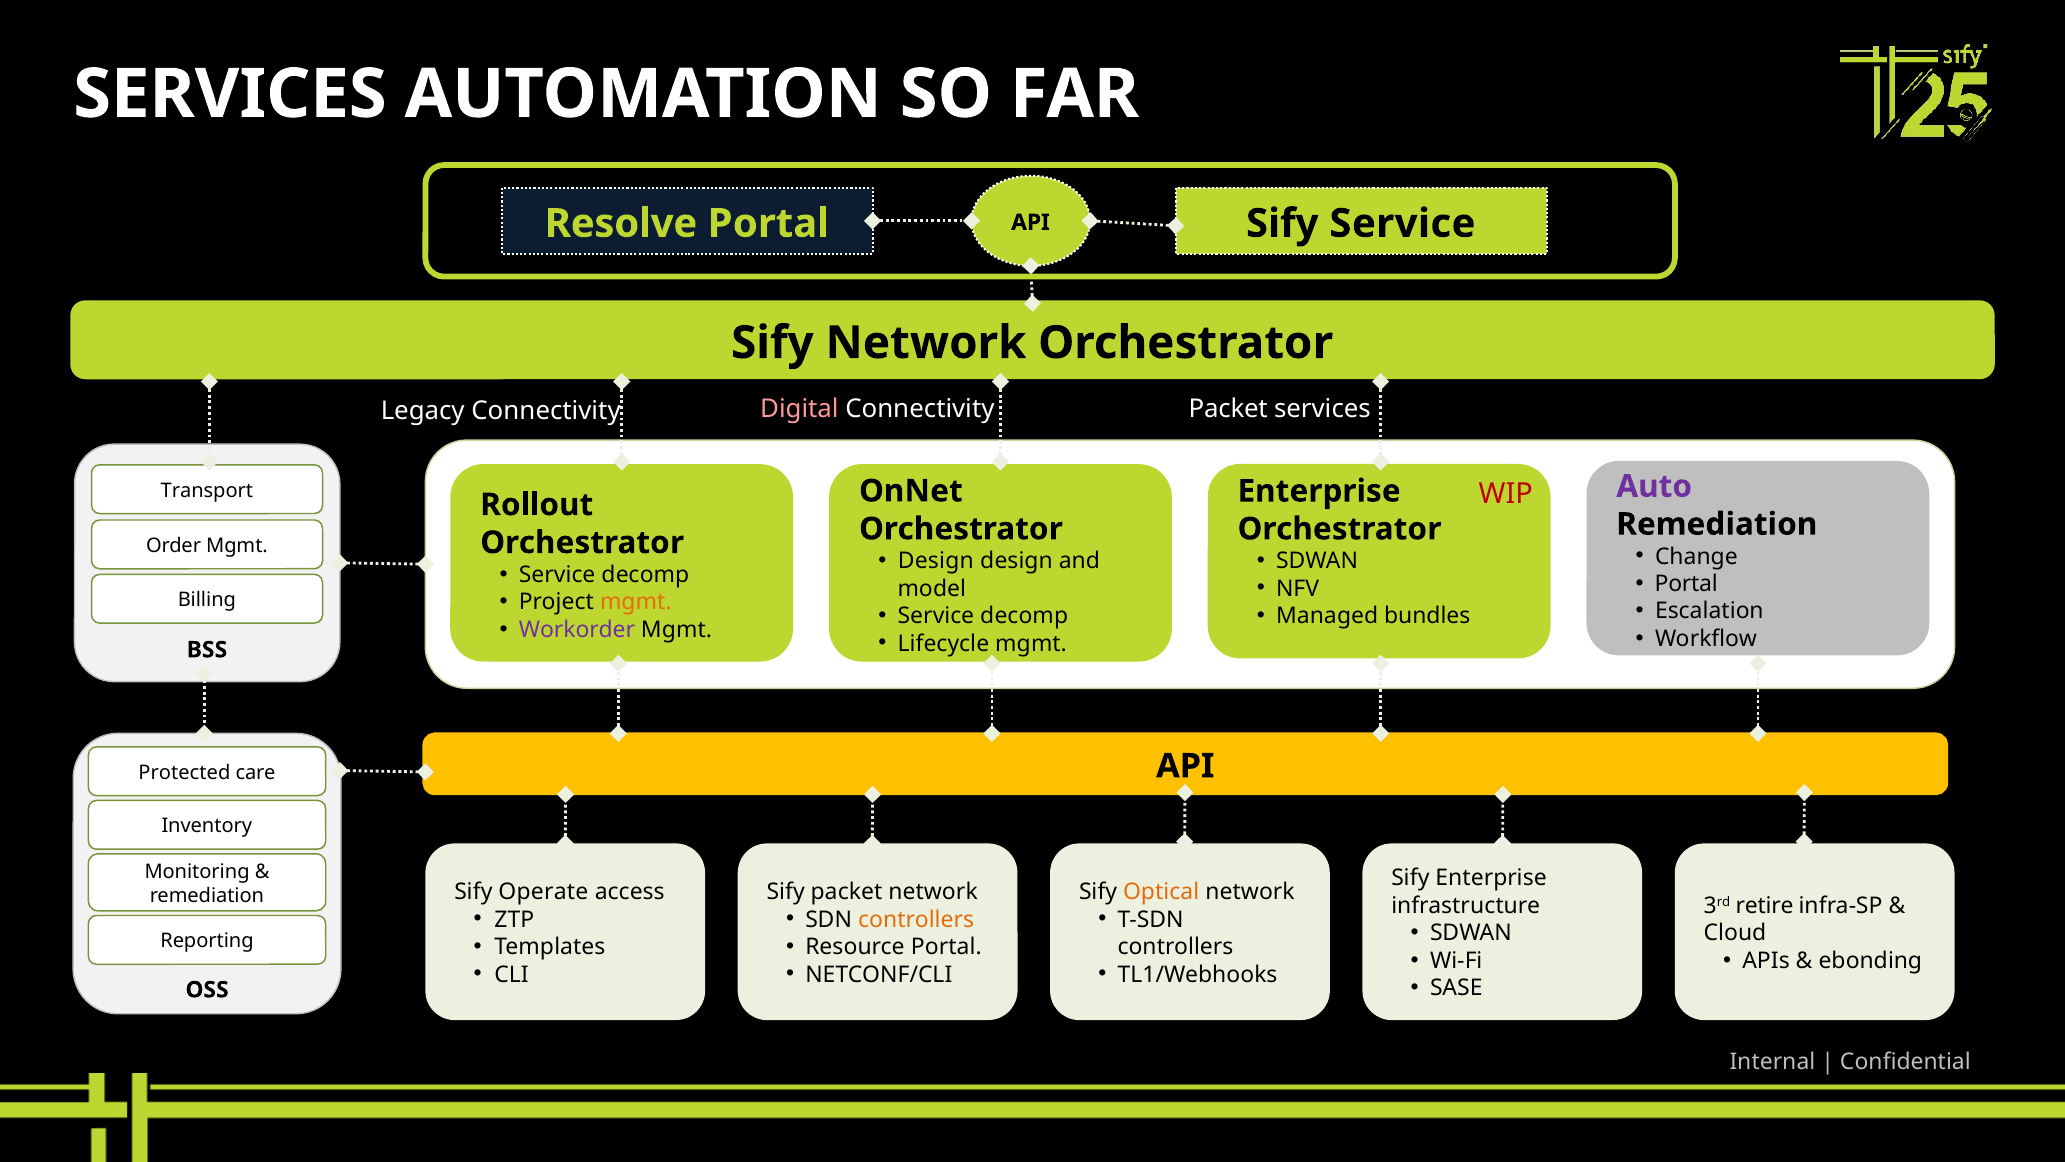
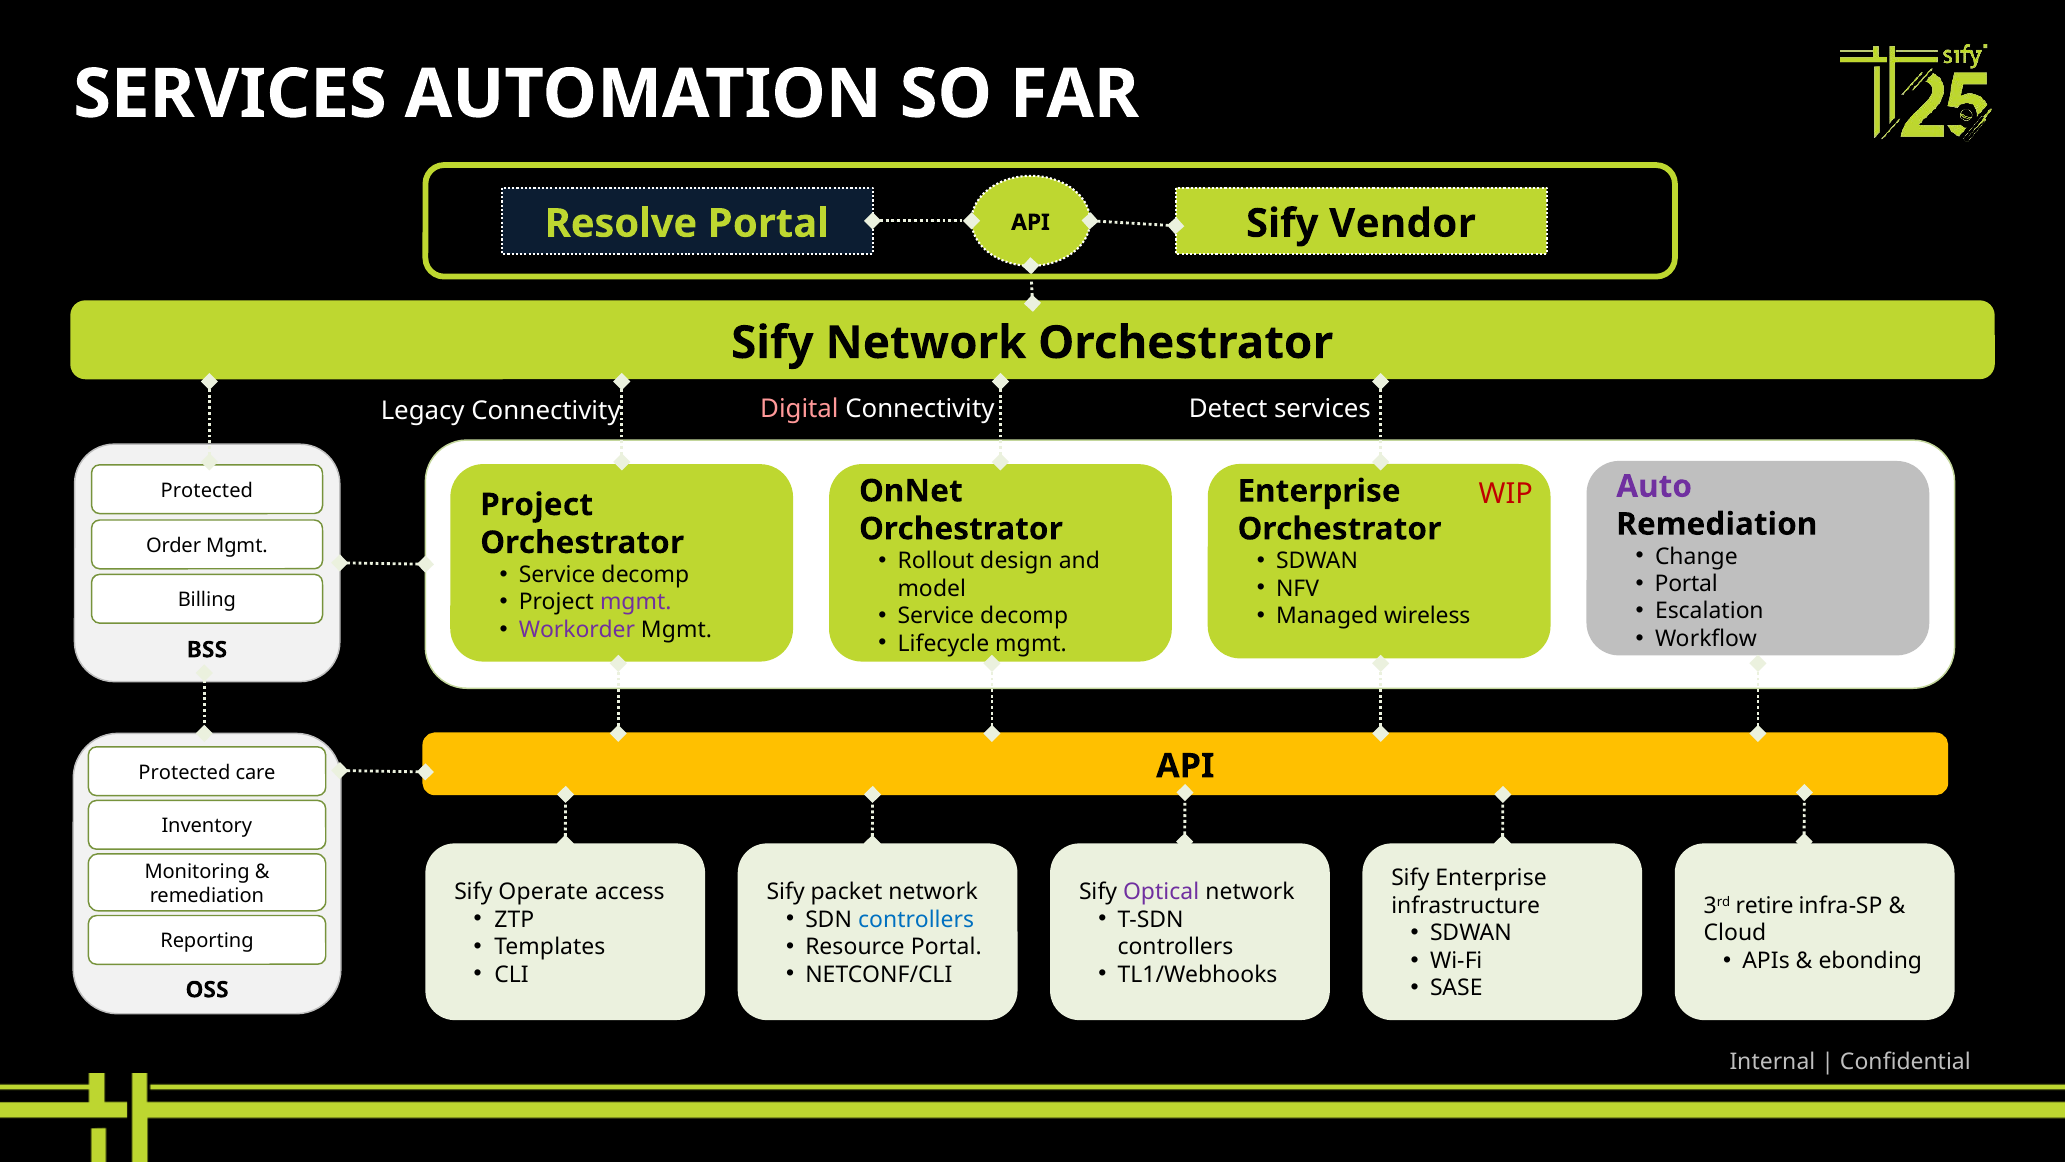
Sify Service: Service -> Vendor
Connectivity Packet: Packet -> Detect
Transport at (207, 490): Transport -> Protected
Rollout at (537, 505): Rollout -> Project
Design at (936, 561): Design -> Rollout
mgmt at (636, 602) colour: orange -> purple
bundles: bundles -> wireless
Optical colour: orange -> purple
controllers at (916, 919) colour: orange -> blue
